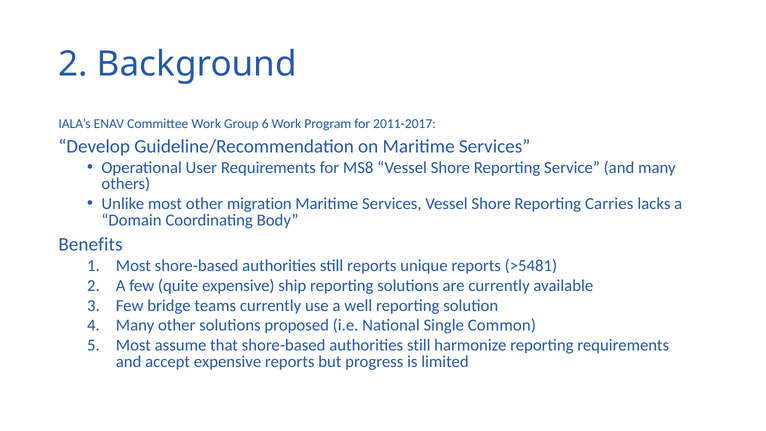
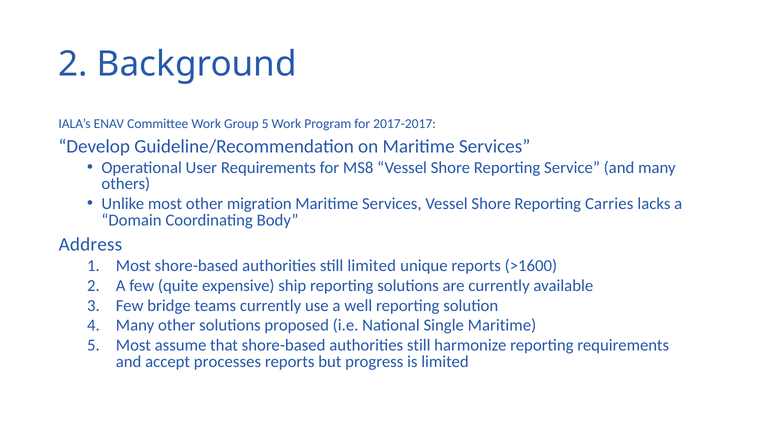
Group 6: 6 -> 5
2011-2017: 2011-2017 -> 2017-2017
Benefits: Benefits -> Address
still reports: reports -> limited
>5481: >5481 -> >1600
Single Common: Common -> Maritime
accept expensive: expensive -> processes
